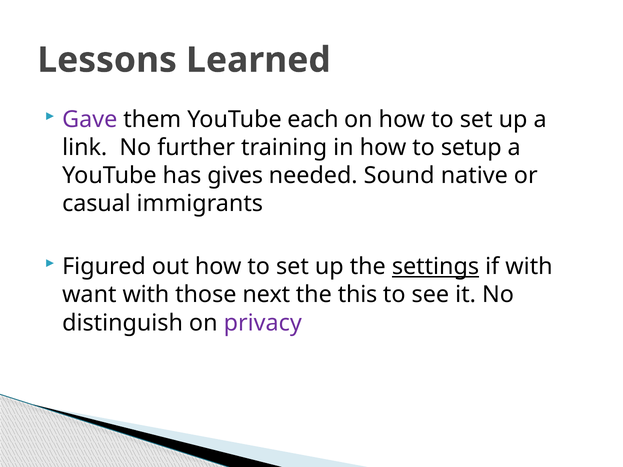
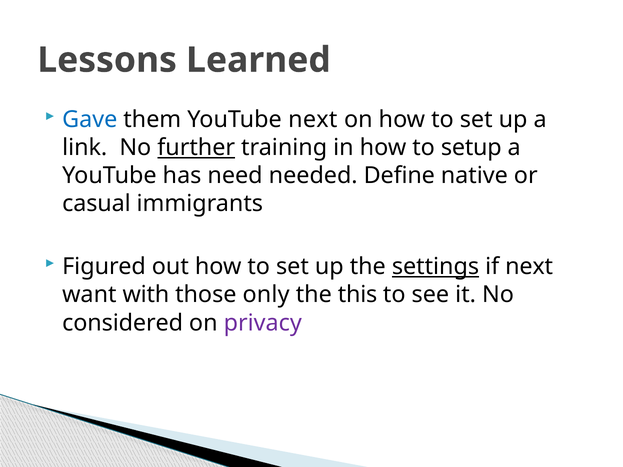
Gave colour: purple -> blue
YouTube each: each -> next
further underline: none -> present
gives: gives -> need
Sound: Sound -> Define
if with: with -> next
next: next -> only
distinguish: distinguish -> considered
